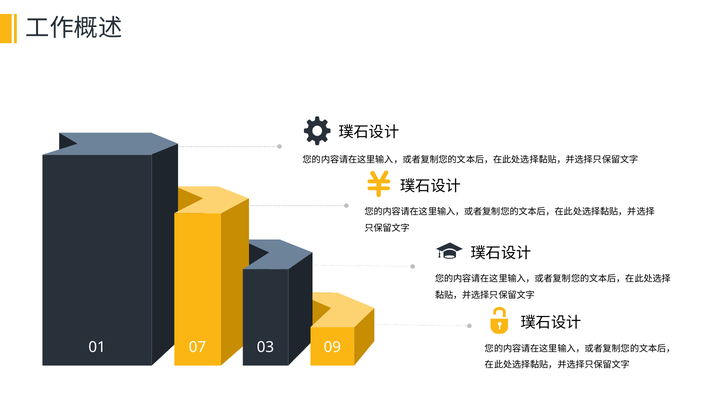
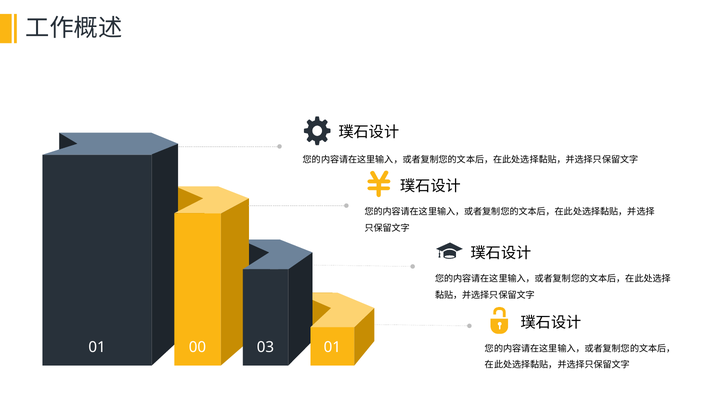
07: 07 -> 00
03 09: 09 -> 01
